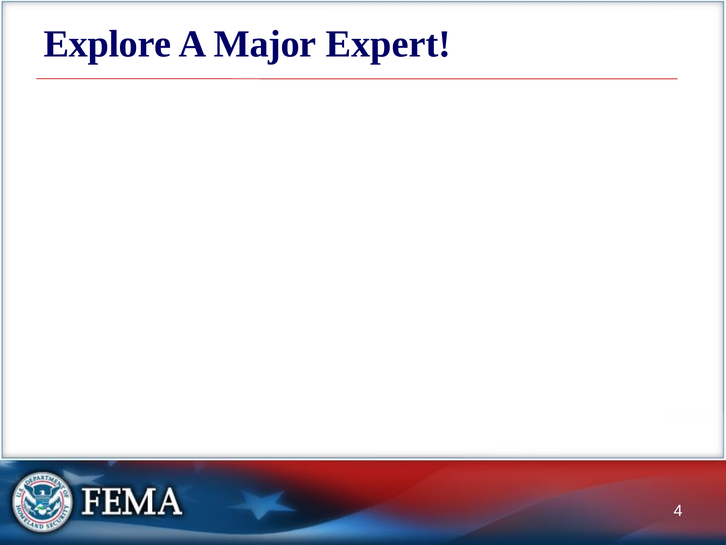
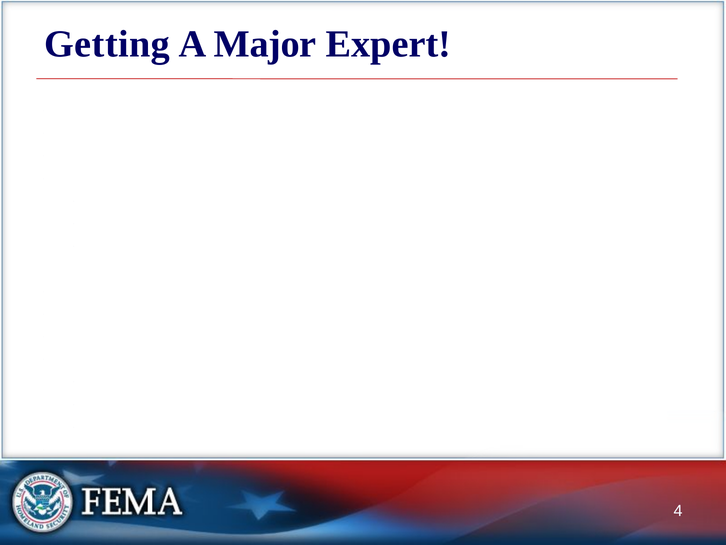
Explore: Explore -> Getting
